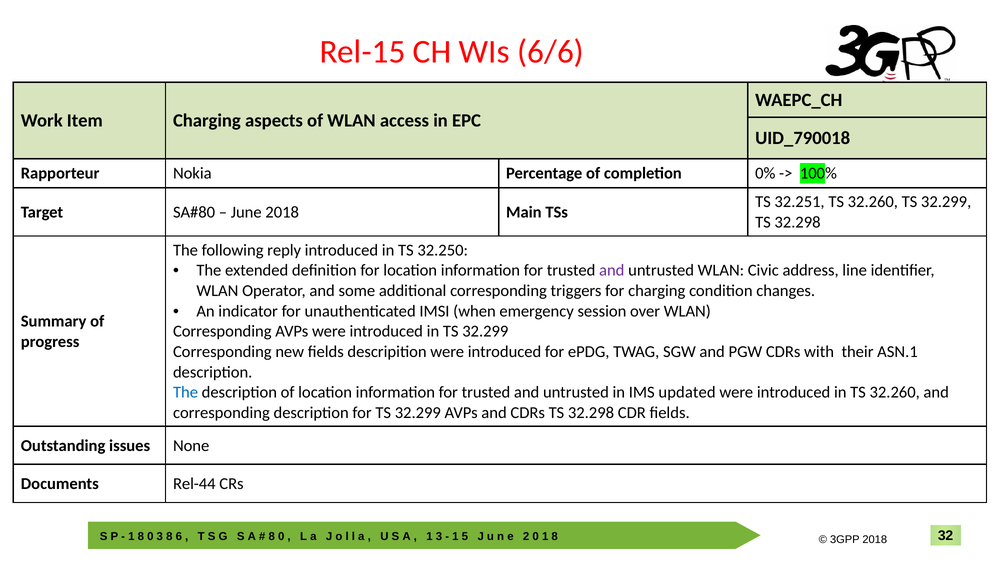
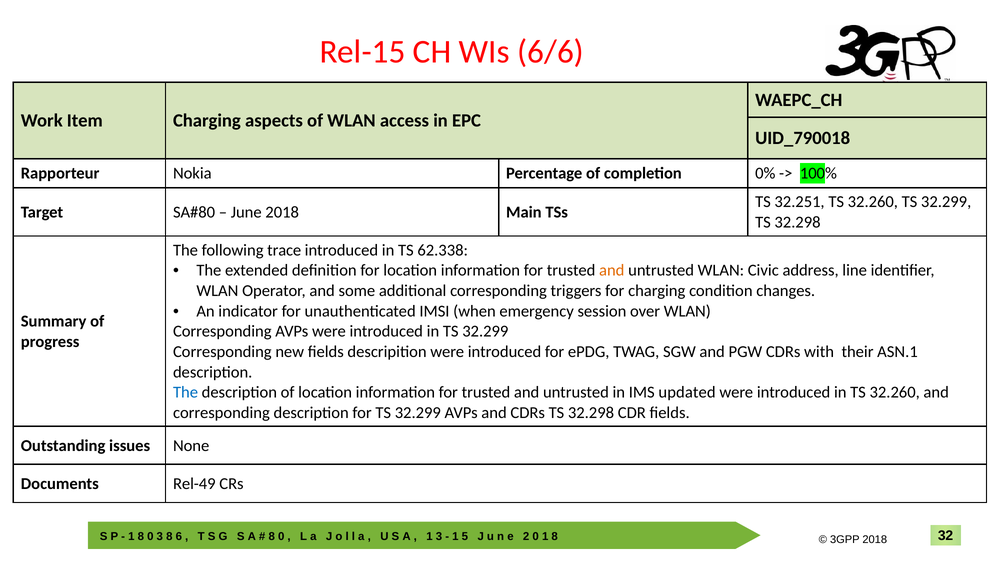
reply: reply -> trace
32.250: 32.250 -> 62.338
and at (612, 270) colour: purple -> orange
Rel-44: Rel-44 -> Rel-49
